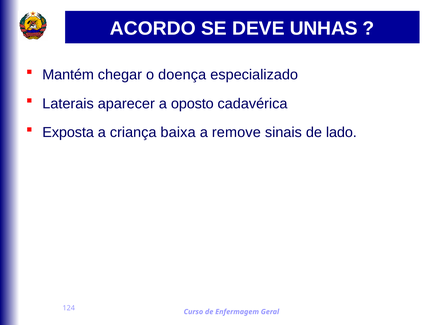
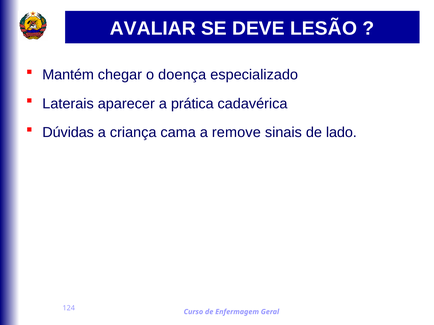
ACORDO: ACORDO -> AVALIAR
UNHAS: UNHAS -> LESÃO
oposto: oposto -> prática
Exposta: Exposta -> Dúvidas
baixa: baixa -> cama
